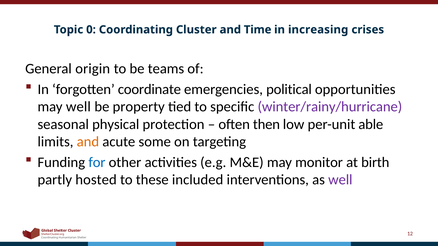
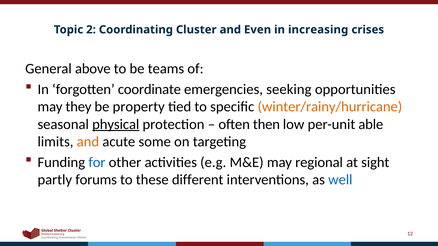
0: 0 -> 2
Time: Time -> Even
origin: origin -> above
political: political -> seeking
may well: well -> they
winter/rainy/hurricane colour: purple -> orange
physical underline: none -> present
monitor: monitor -> regional
birth: birth -> sight
hosted: hosted -> forums
included: included -> different
well at (340, 180) colour: purple -> blue
